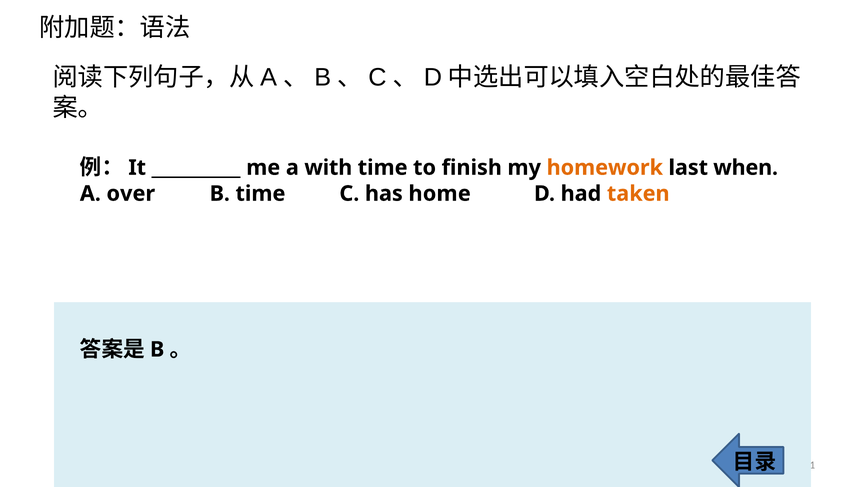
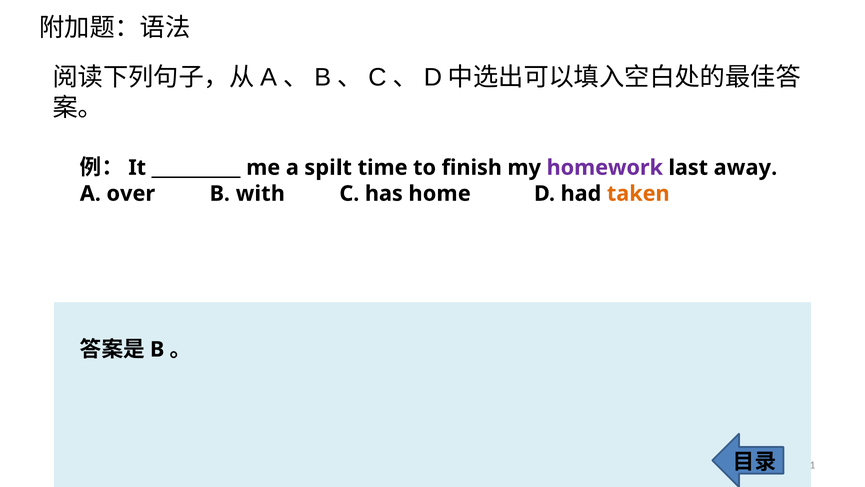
with: with -> spilt
homework colour: orange -> purple
when: when -> away
B time: time -> with
